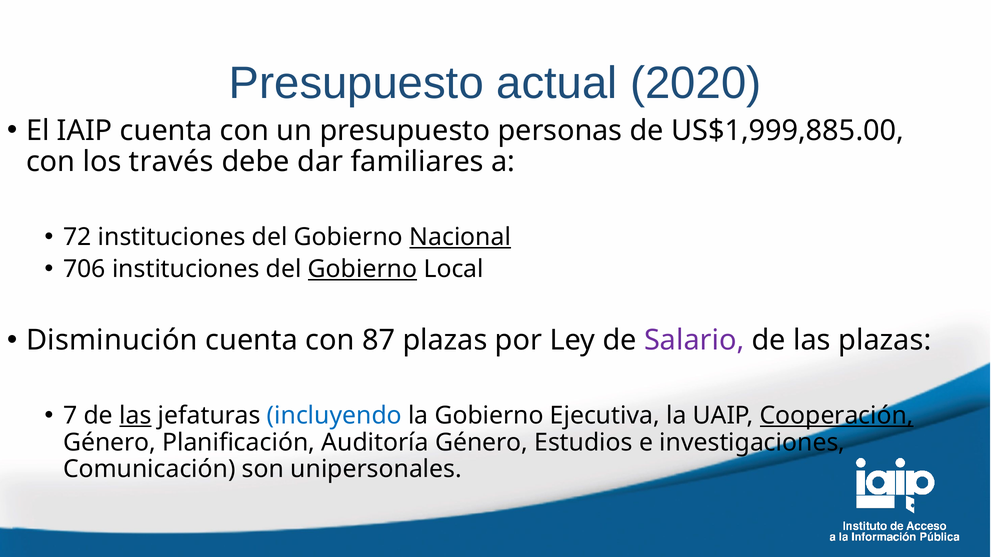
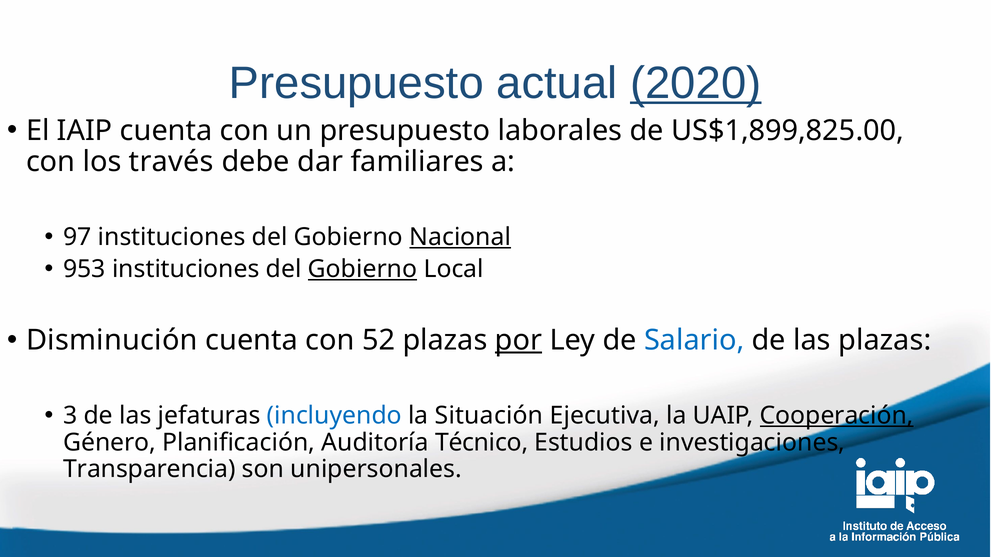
2020 underline: none -> present
personas: personas -> laborales
US$1,999,885.00: US$1,999,885.00 -> US$1,899,825.00
72: 72 -> 97
706: 706 -> 953
87: 87 -> 52
por underline: none -> present
Salario colour: purple -> blue
7: 7 -> 3
las at (135, 416) underline: present -> none
la Gobierno: Gobierno -> Situación
Auditoría Género: Género -> Técnico
Comunicación: Comunicación -> Transparencia
